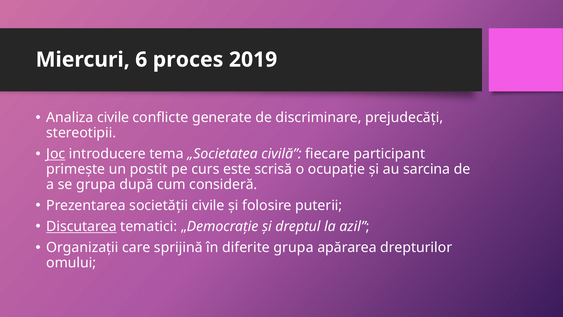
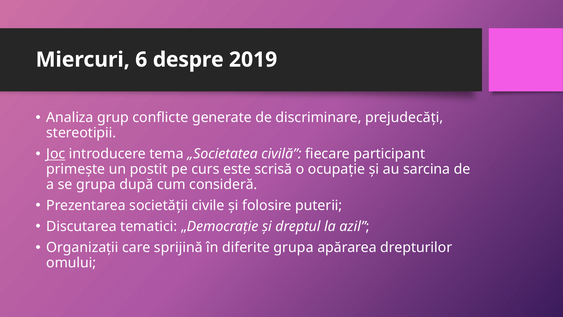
proces: proces -> despre
Analiza civile: civile -> grup
Discutarea underline: present -> none
